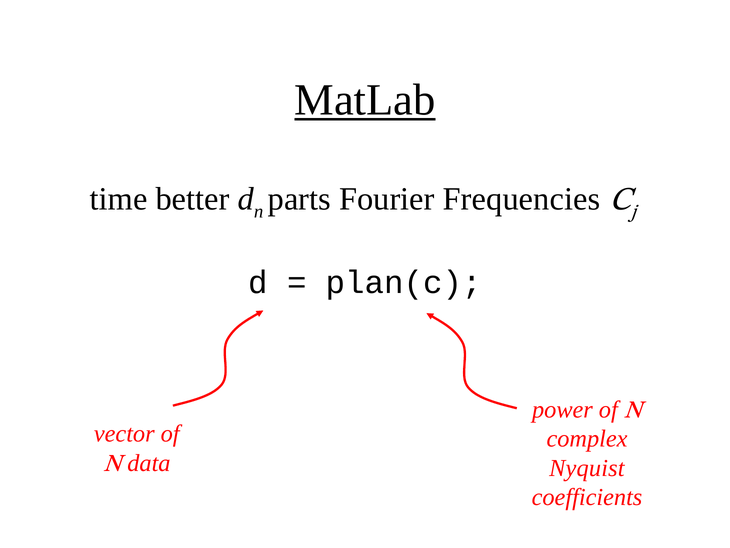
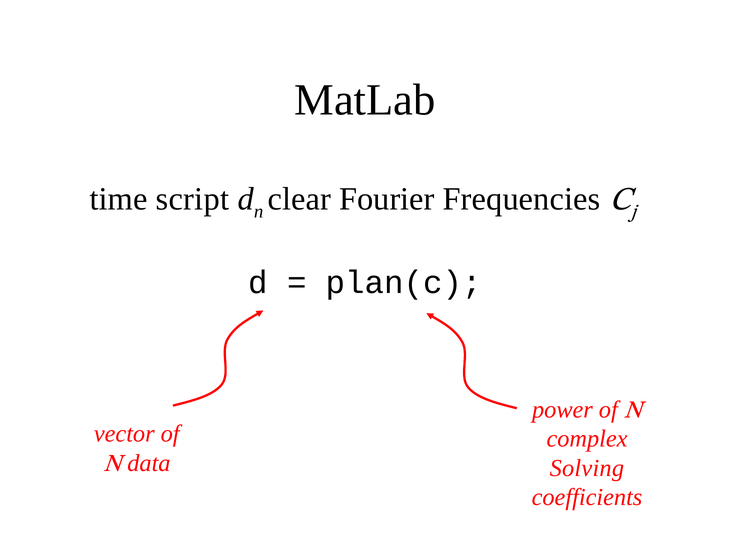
MatLab underline: present -> none
better: better -> script
parts: parts -> clear
Nyquist: Nyquist -> Solving
